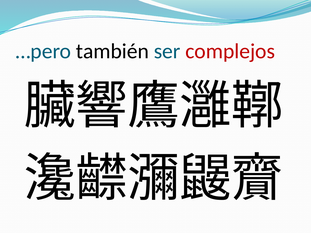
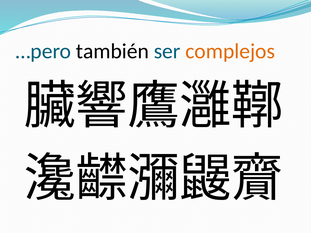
complejos colour: red -> orange
